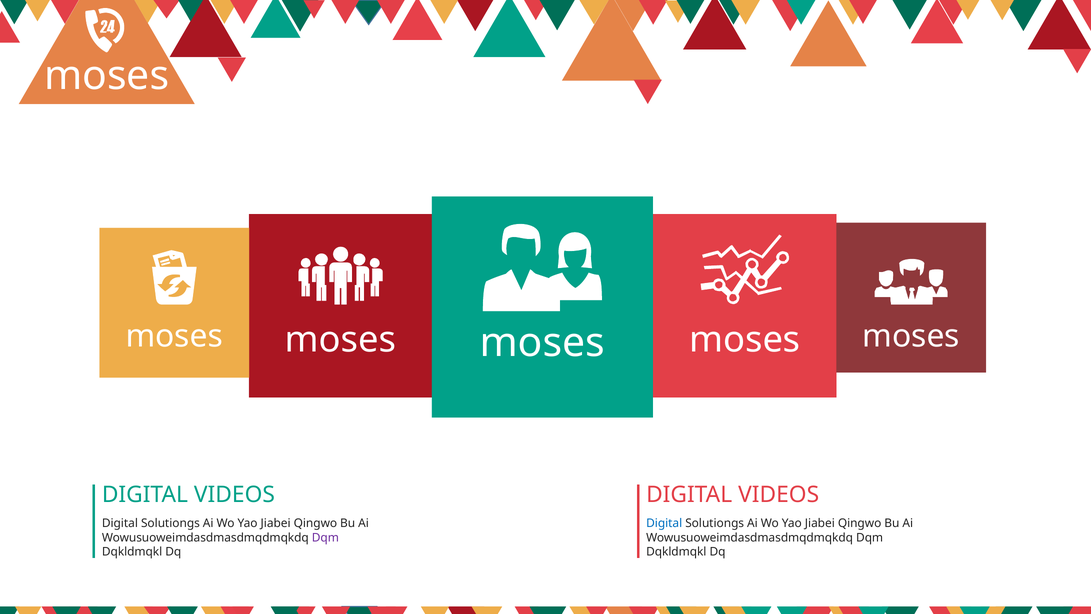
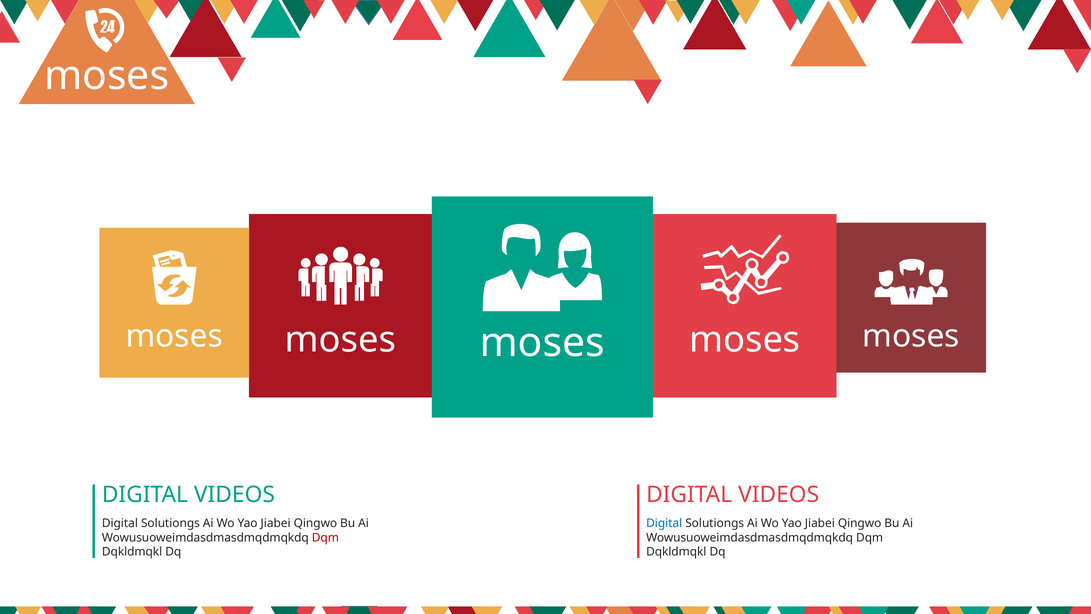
Dqm at (325, 537) colour: purple -> red
